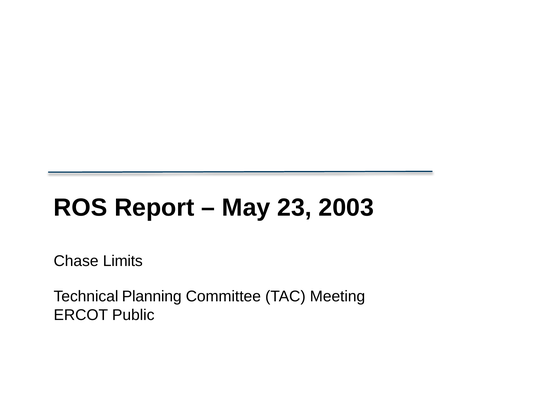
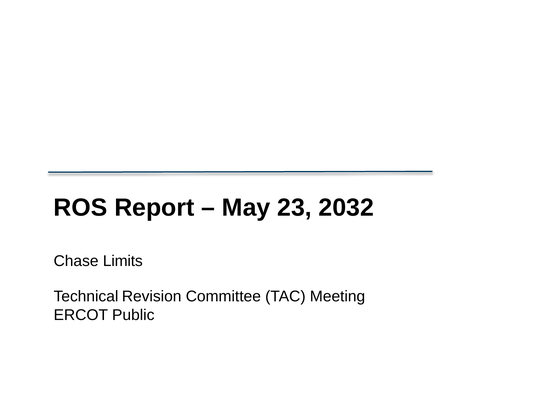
2003: 2003 -> 2032
Planning: Planning -> Revision
